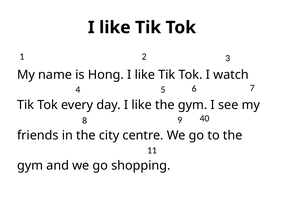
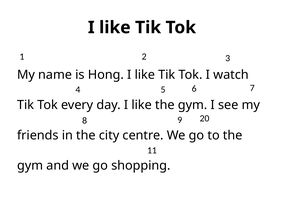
40: 40 -> 20
